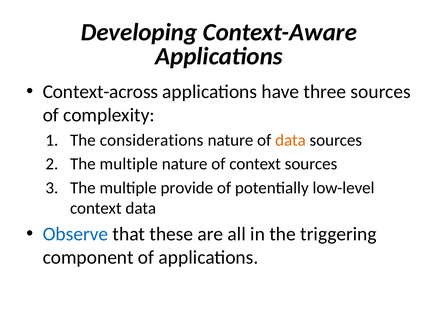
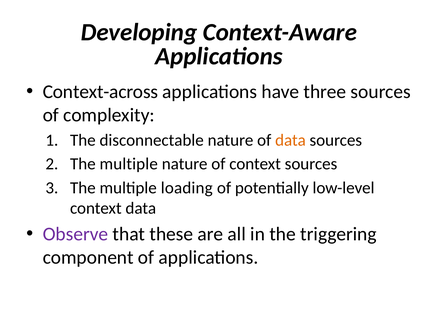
considerations: considerations -> disconnectable
provide: provide -> loading
Observe colour: blue -> purple
